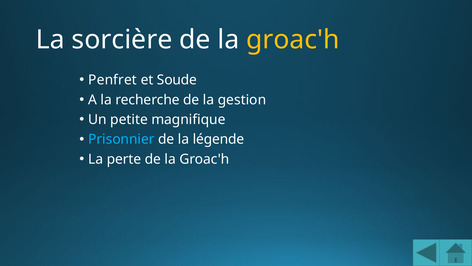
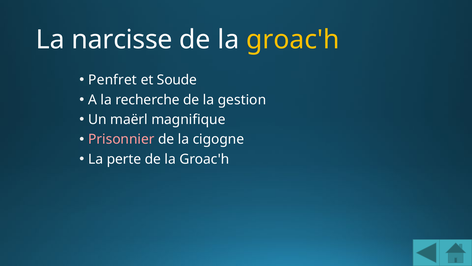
sorcière: sorcière -> narcisse
petite: petite -> maërl
Prisonnier colour: light blue -> pink
légende: légende -> cigogne
